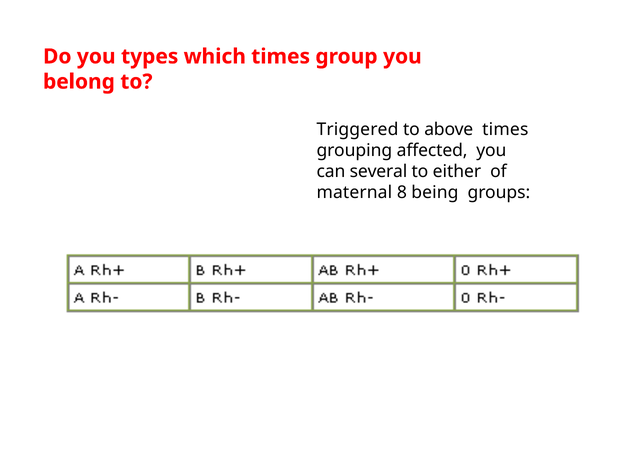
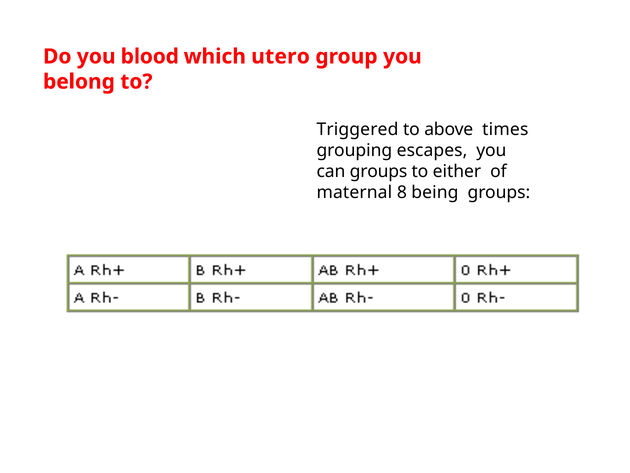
types: types -> blood
which times: times -> utero
affected: affected -> escapes
can several: several -> groups
